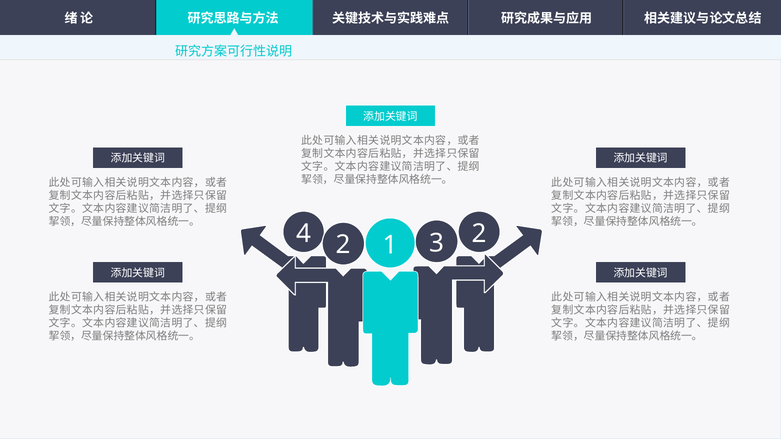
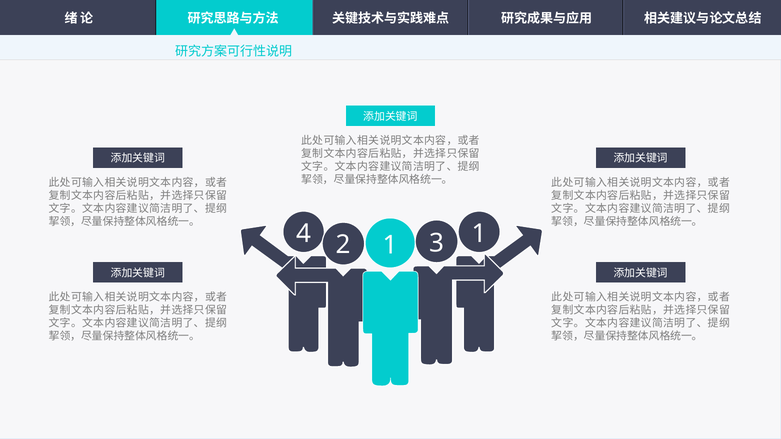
4 2: 2 -> 1
